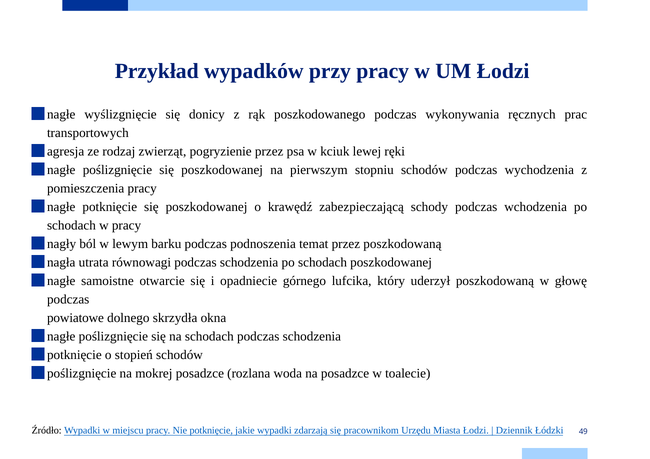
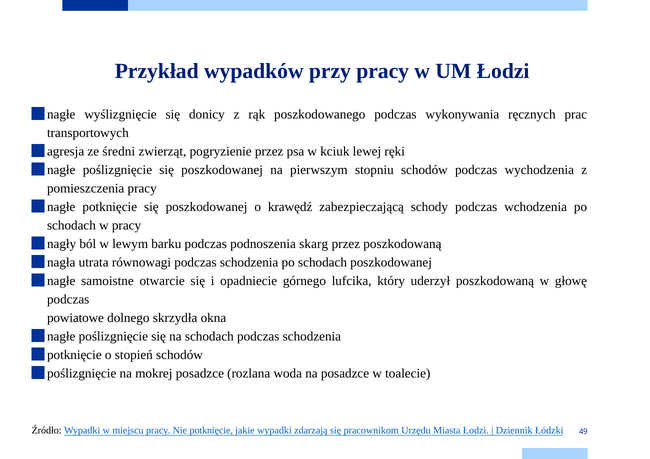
rodzaj: rodzaj -> średni
temat: temat -> skarg
